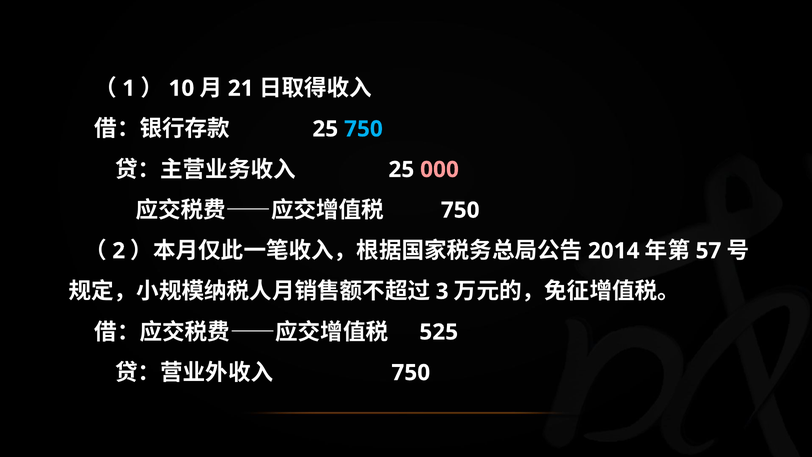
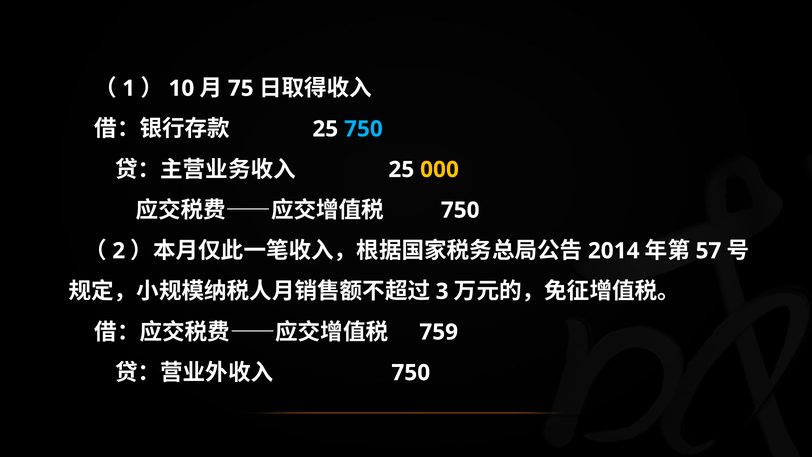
21: 21 -> 75
000 colour: pink -> yellow
525: 525 -> 759
